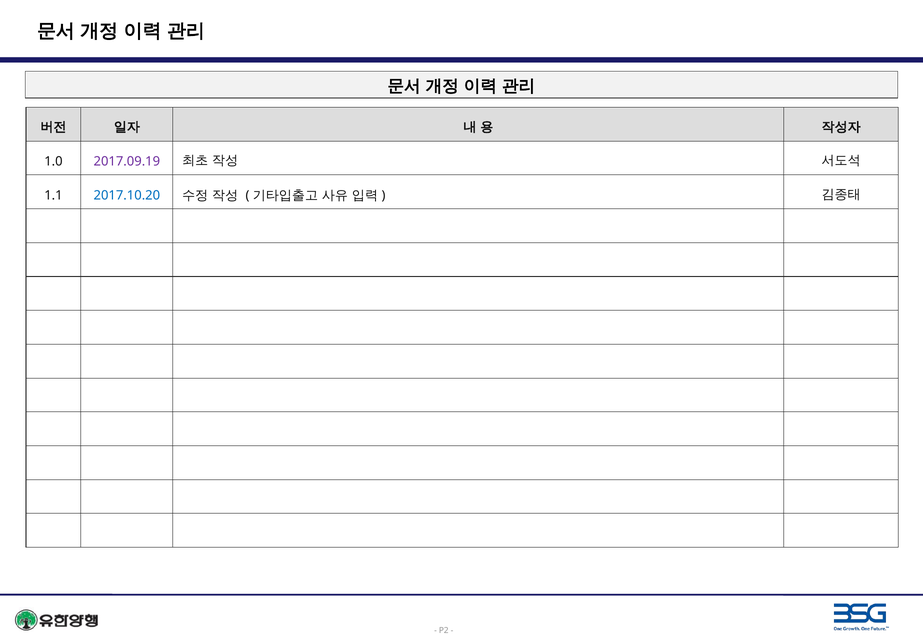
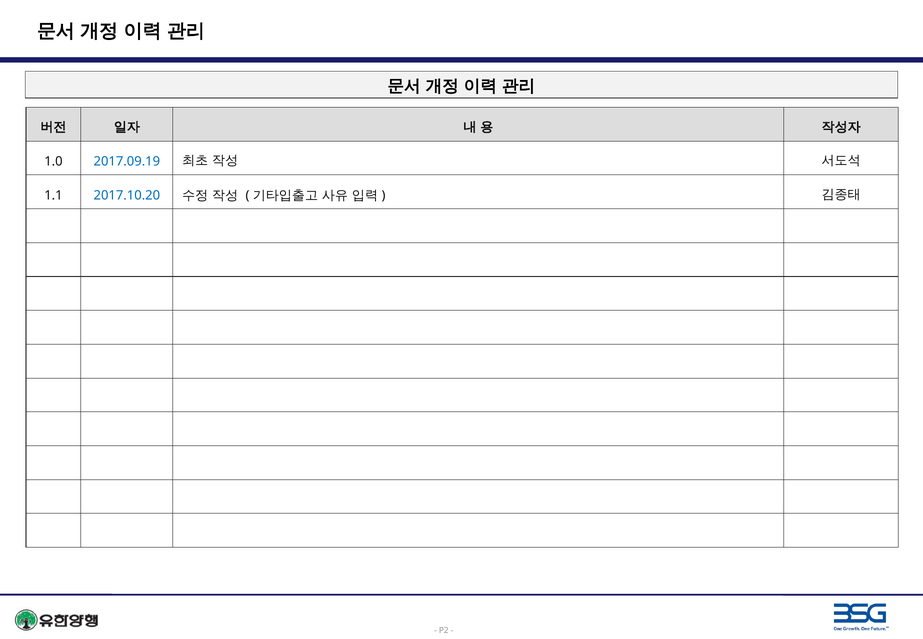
2017.09.19 colour: purple -> blue
